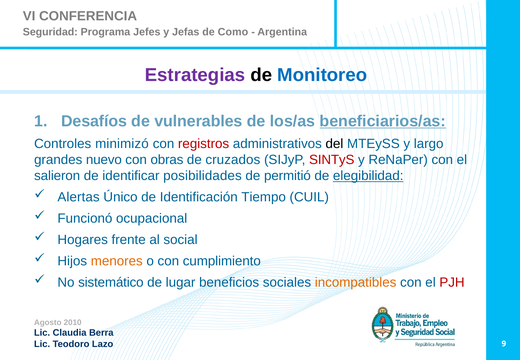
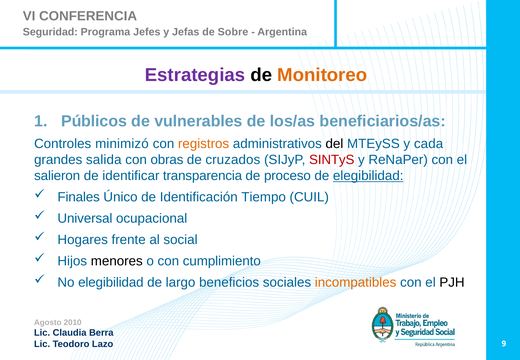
Como: Como -> Sobre
Monitoreo colour: blue -> orange
Desafíos: Desafíos -> Públicos
beneficiarios/as underline: present -> none
registros colour: red -> orange
largo: largo -> cada
nuevo: nuevo -> salida
posibilidades: posibilidades -> transparencia
permitió: permitió -> proceso
Alertas: Alertas -> Finales
Funcionó: Funcionó -> Universal
menores colour: orange -> black
No sistemático: sistemático -> elegibilidad
lugar: lugar -> largo
PJH colour: red -> black
